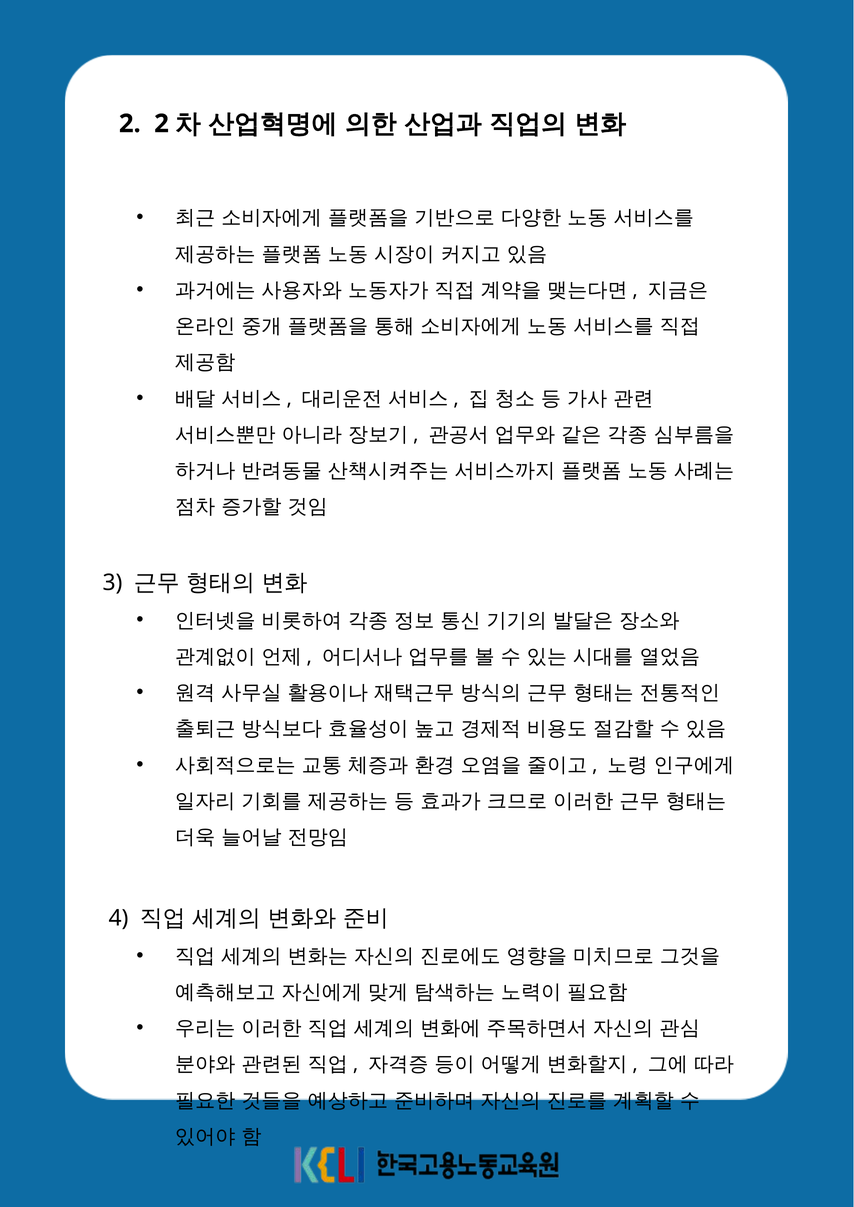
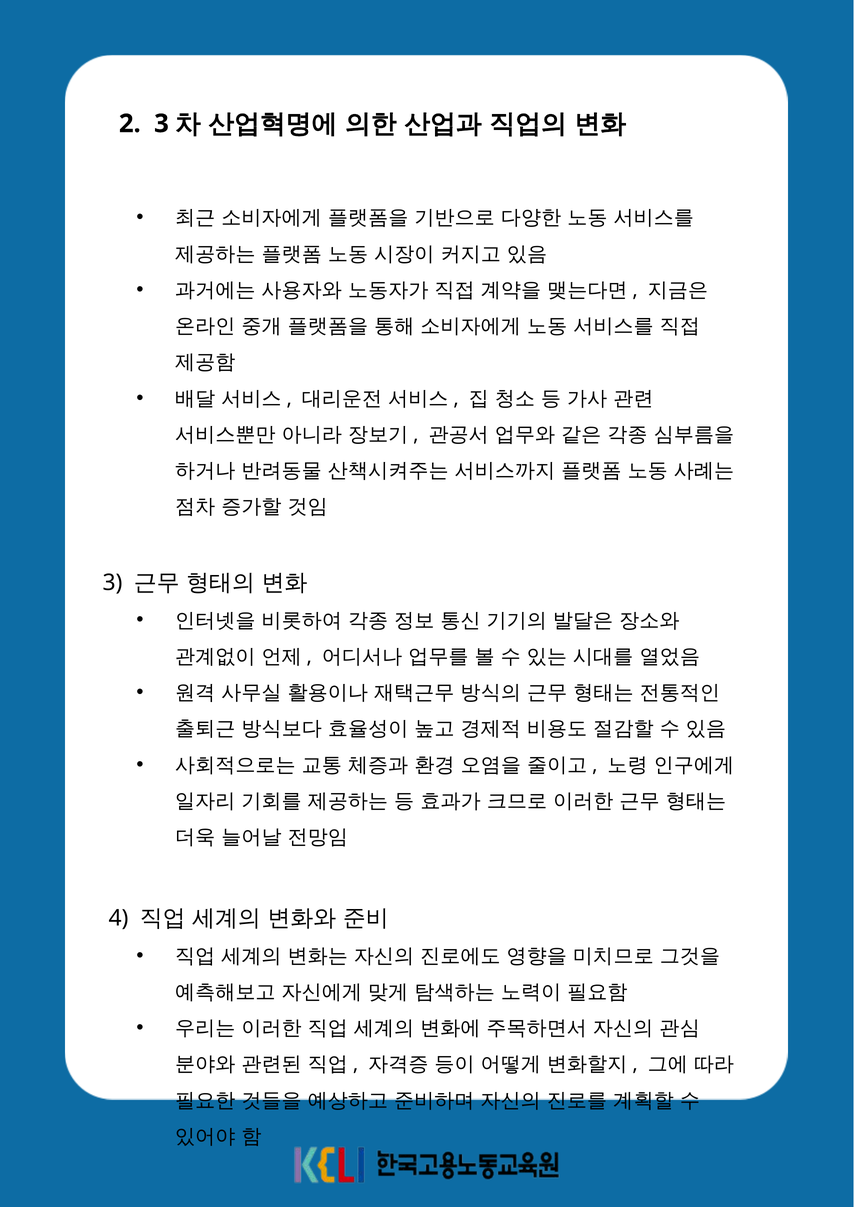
2 2: 2 -> 3
